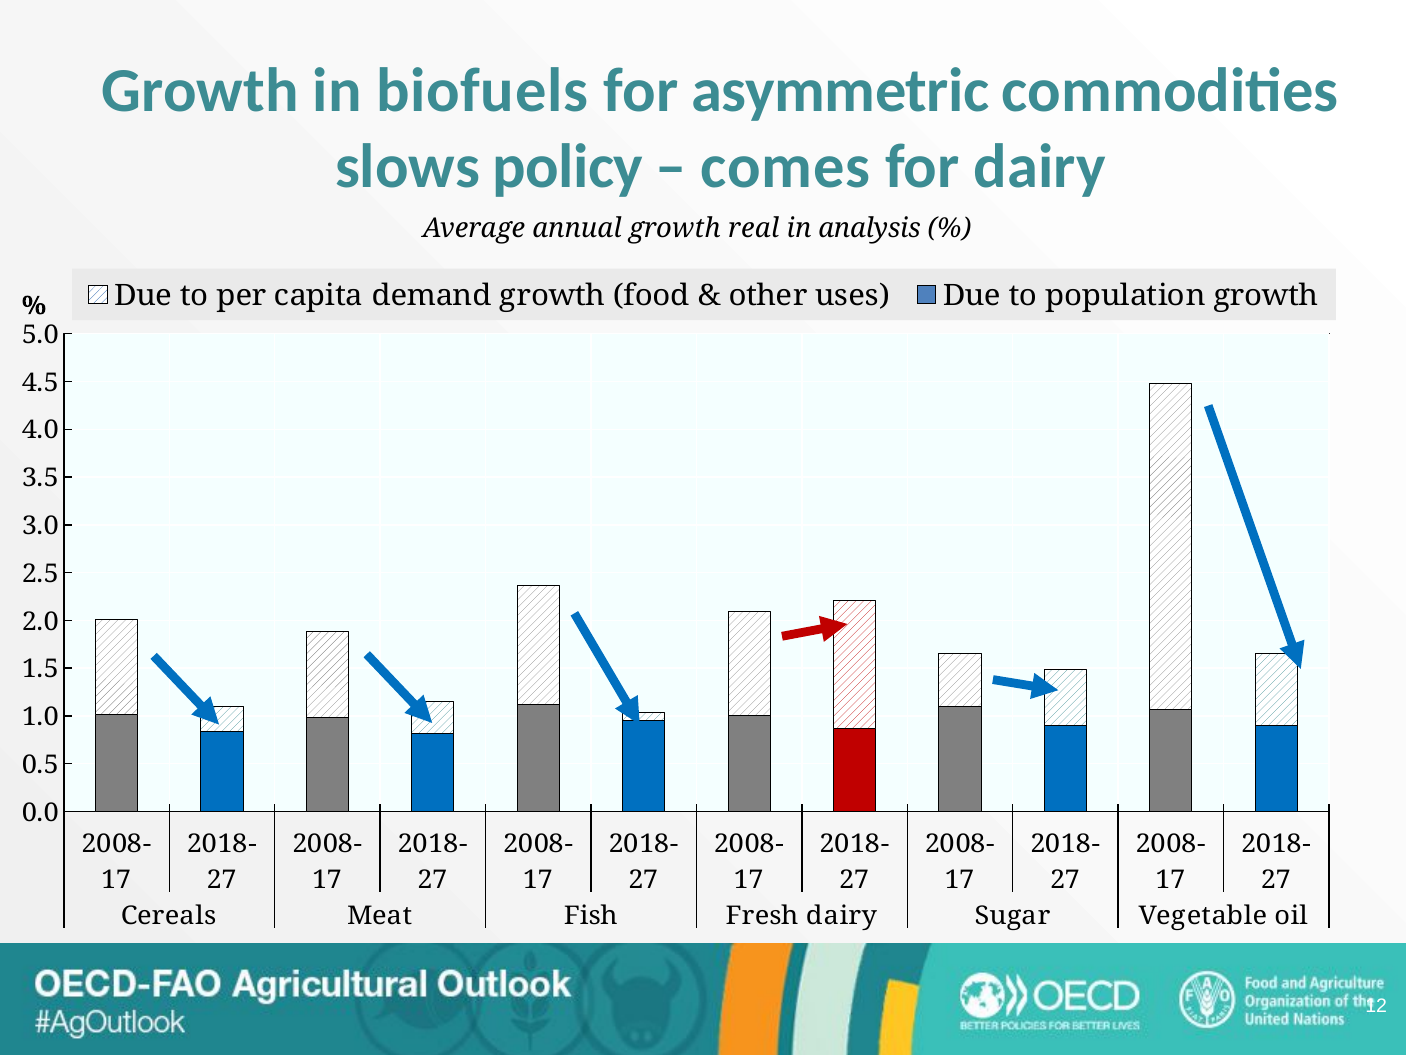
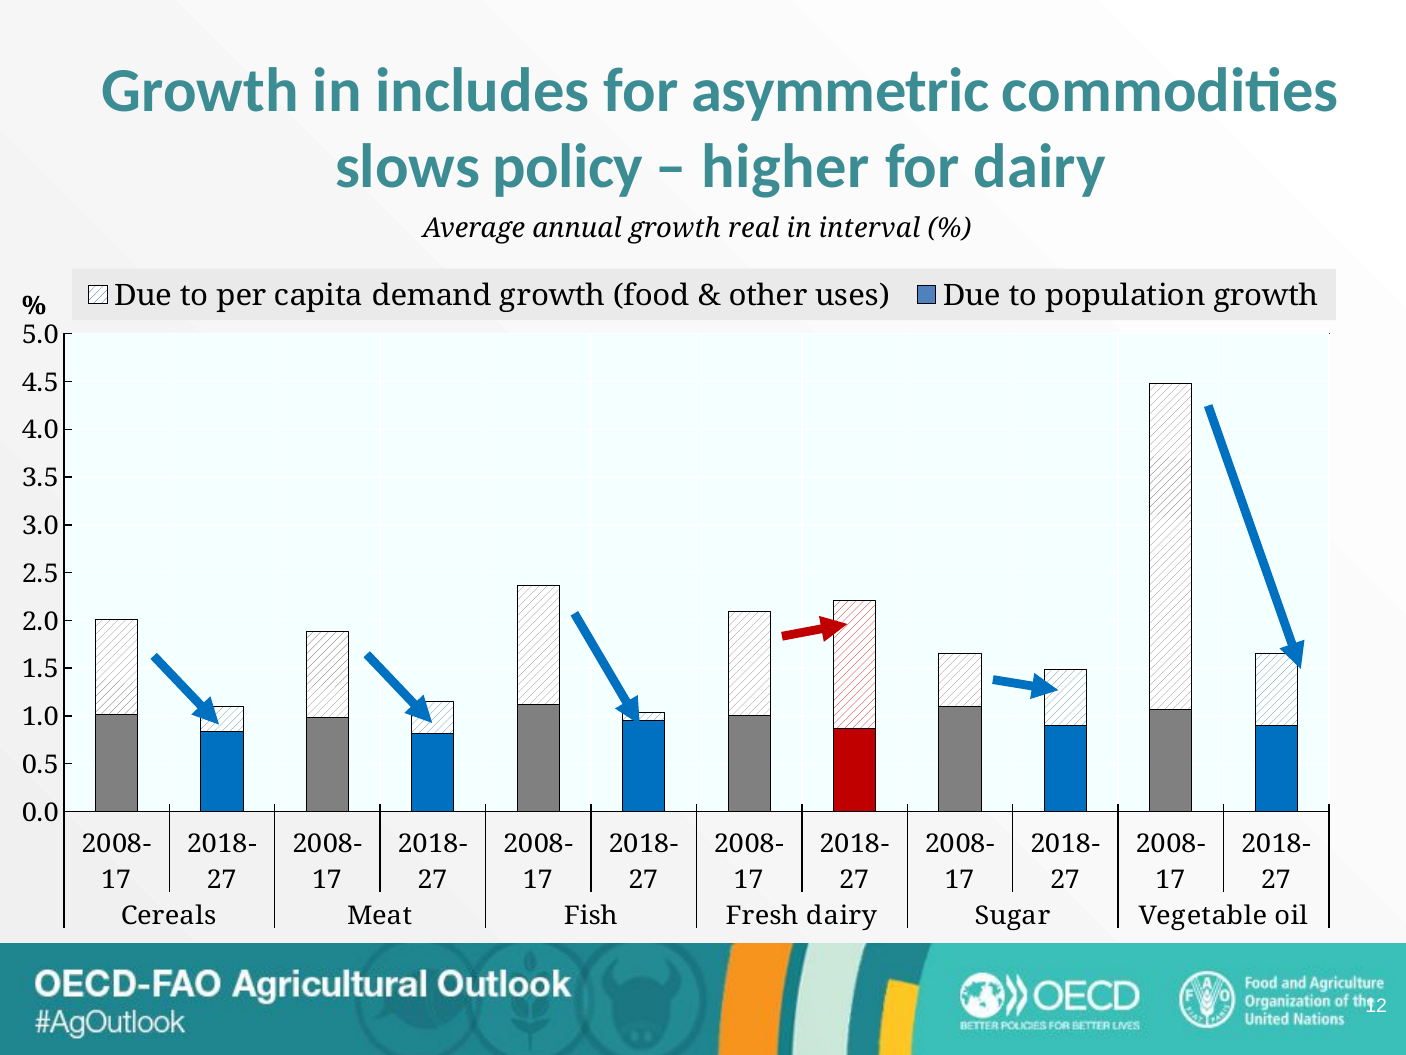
biofuels: biofuels -> includes
comes: comes -> higher
analysis: analysis -> interval
